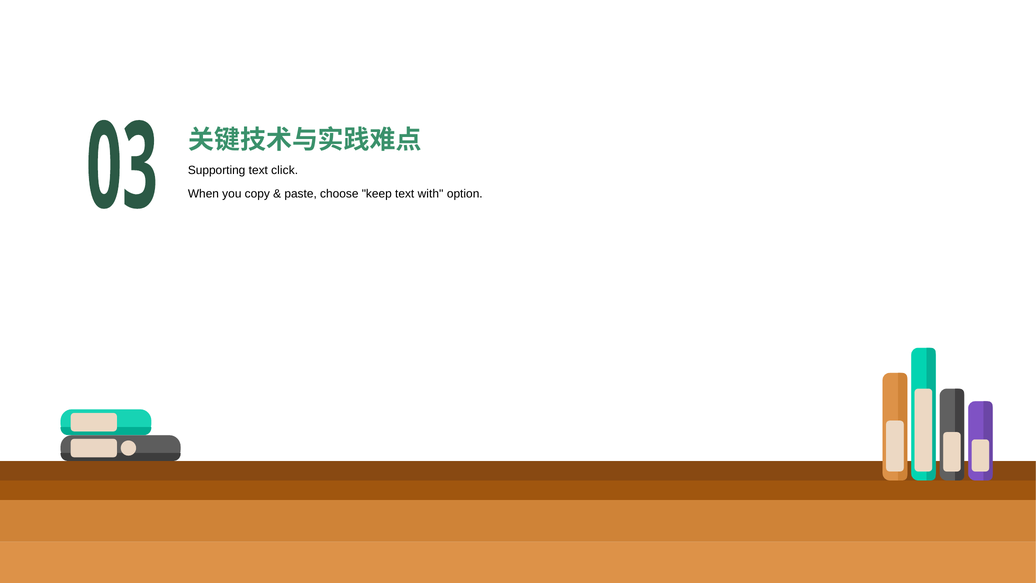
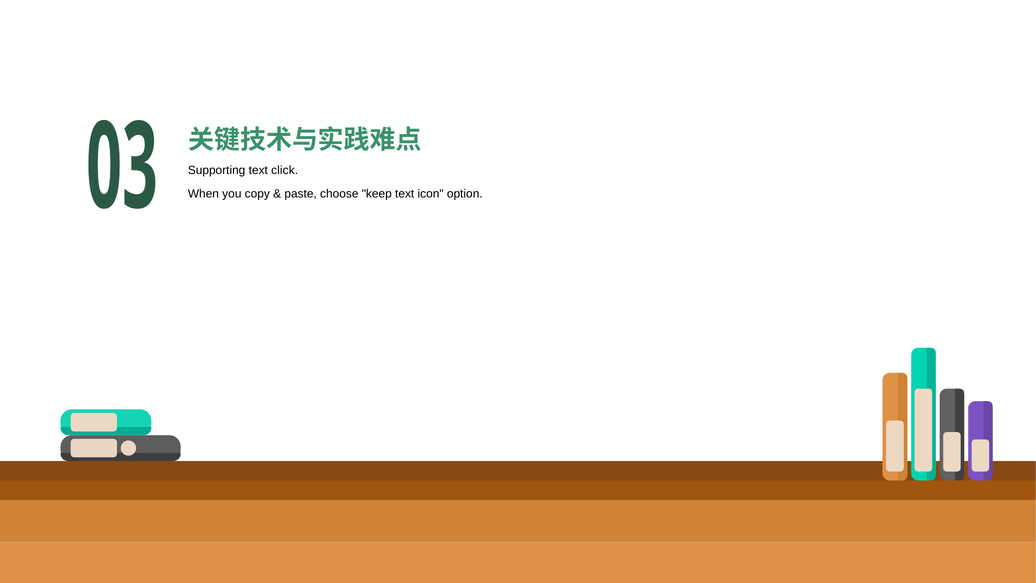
with: with -> icon
